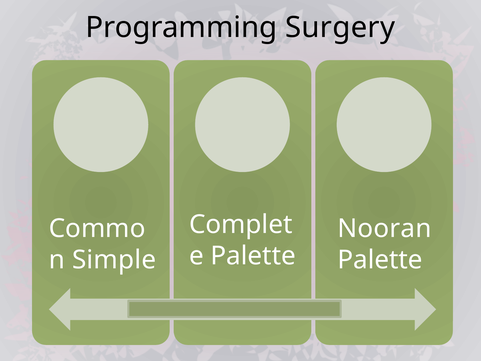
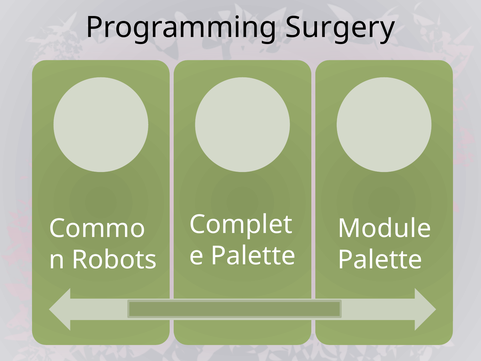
Nooran: Nooran -> Module
Simple: Simple -> Robots
